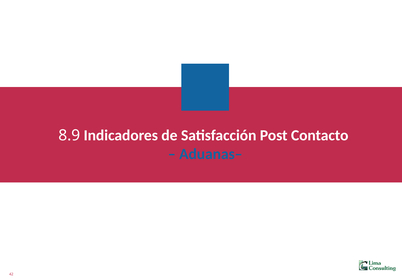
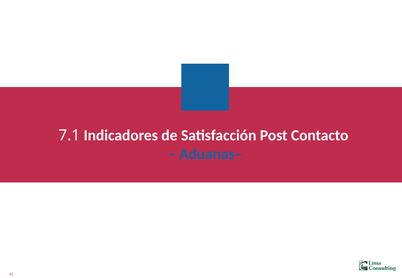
8.9: 8.9 -> 7.1
